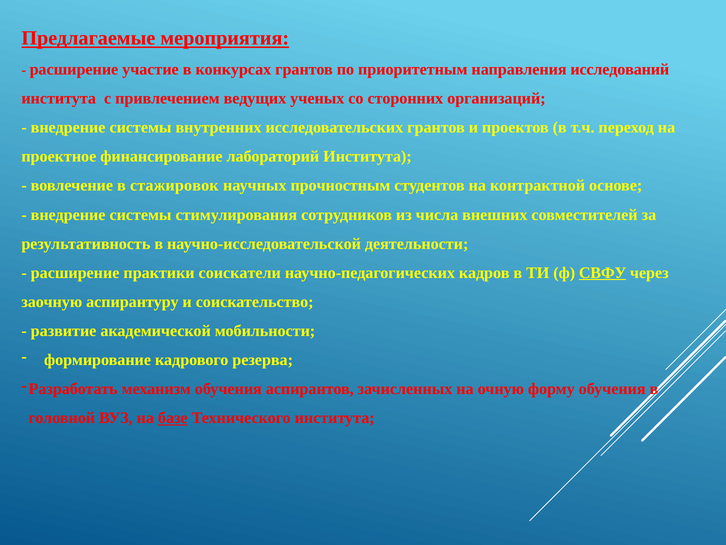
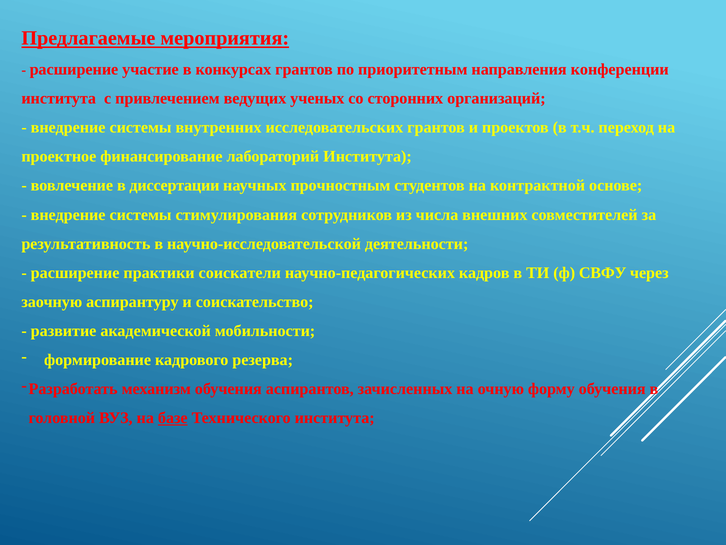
исследований: исследований -> конференции
стажировок: стажировок -> диссертации
СВФУ underline: present -> none
